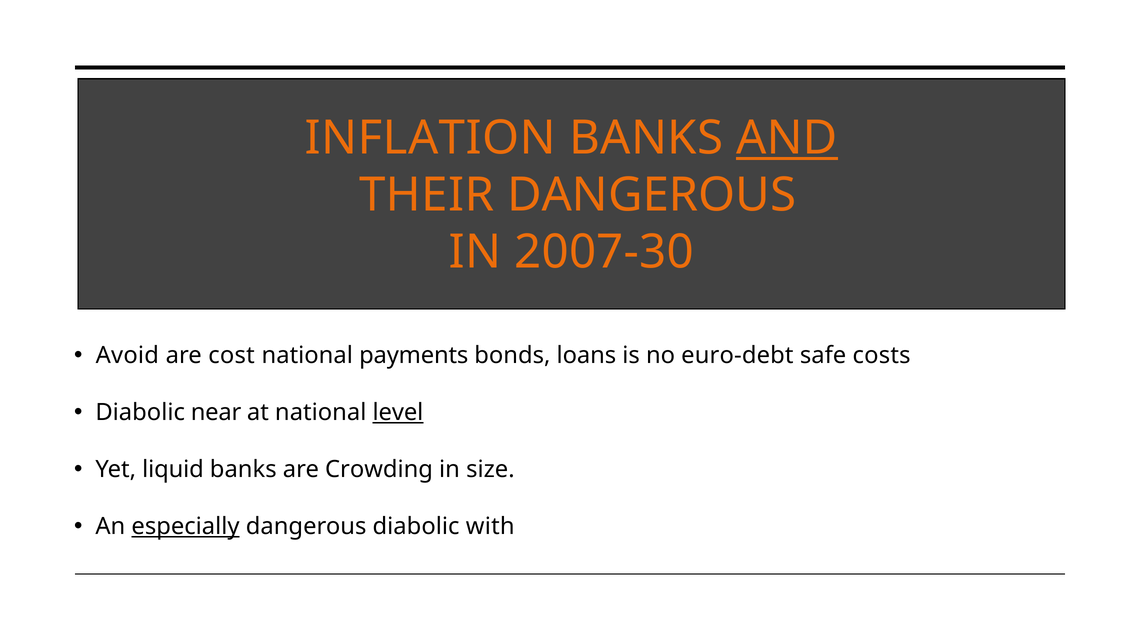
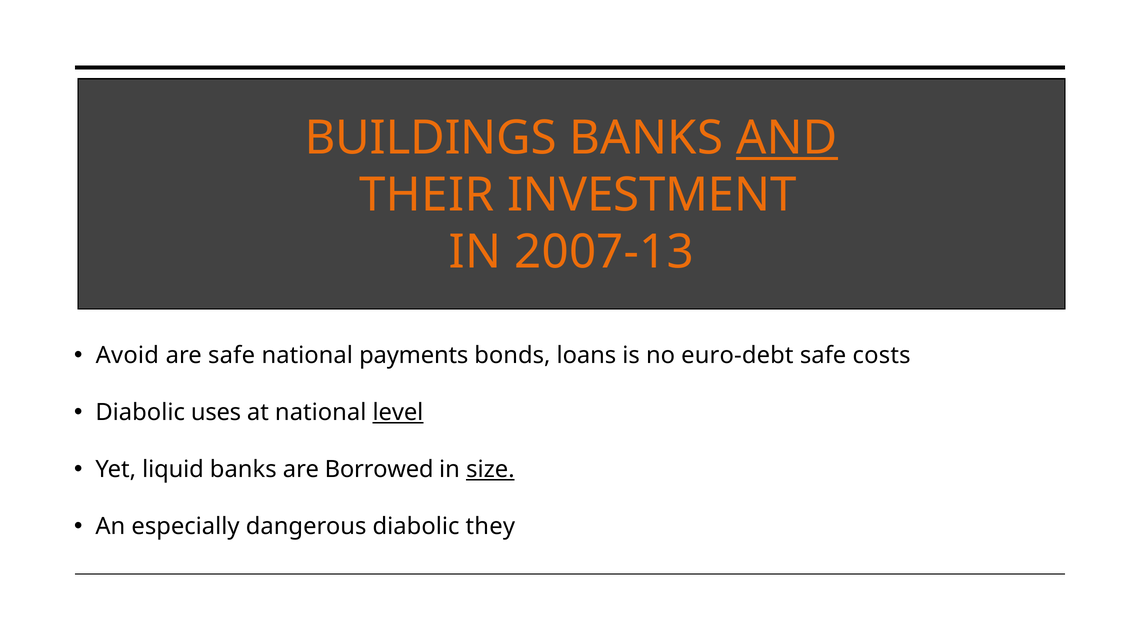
INFLATION: INFLATION -> BUILDINGS
THEIR DANGEROUS: DANGEROUS -> INVESTMENT
2007-30: 2007-30 -> 2007-13
are cost: cost -> safe
near: near -> uses
Crowding: Crowding -> Borrowed
size underline: none -> present
especially underline: present -> none
with: with -> they
